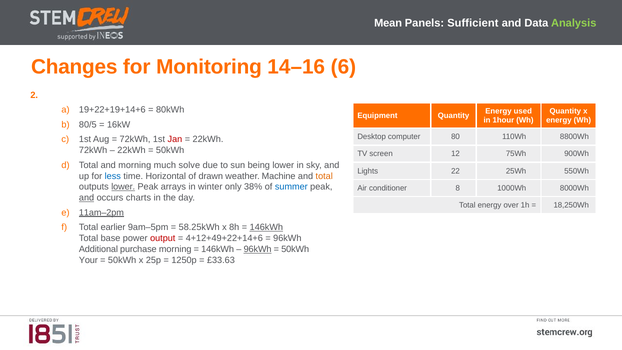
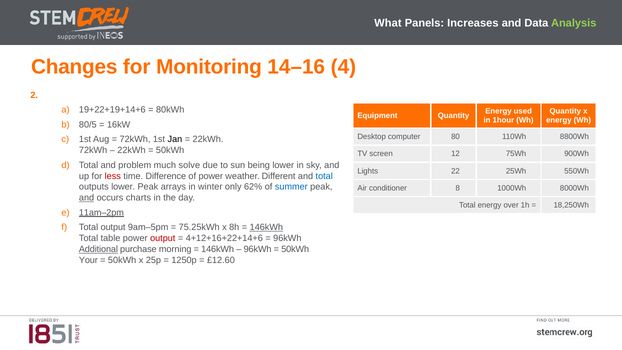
Mean: Mean -> What
Sufficient: Sufficient -> Increases
6: 6 -> 4
Jan colour: red -> black
and morning: morning -> problem
less colour: blue -> red
Horizontal: Horizontal -> Difference
of drawn: drawn -> power
Machine: Machine -> Different
total at (324, 176) colour: orange -> blue
lower at (123, 187) underline: present -> none
38%: 38% -> 62%
Total earlier: earlier -> output
58.25kWh: 58.25kWh -> 75.25kWh
base: base -> table
4+12+49+22+14+6: 4+12+49+22+14+6 -> 4+12+16+22+14+6
Additional underline: none -> present
96kWh at (258, 249) underline: present -> none
£33.63: £33.63 -> £12.60
